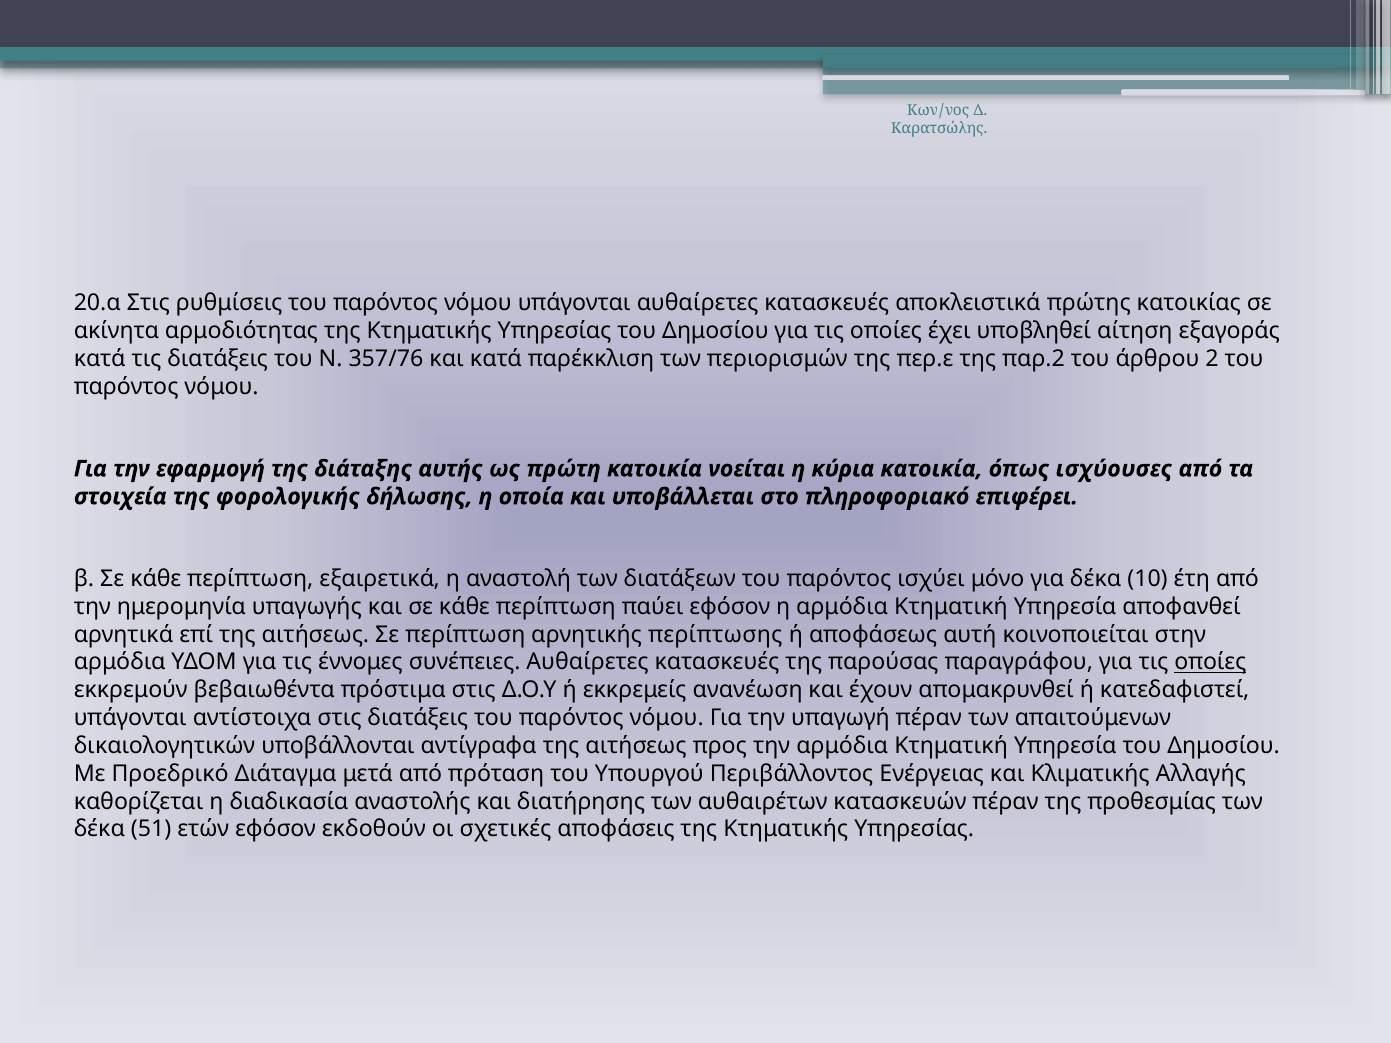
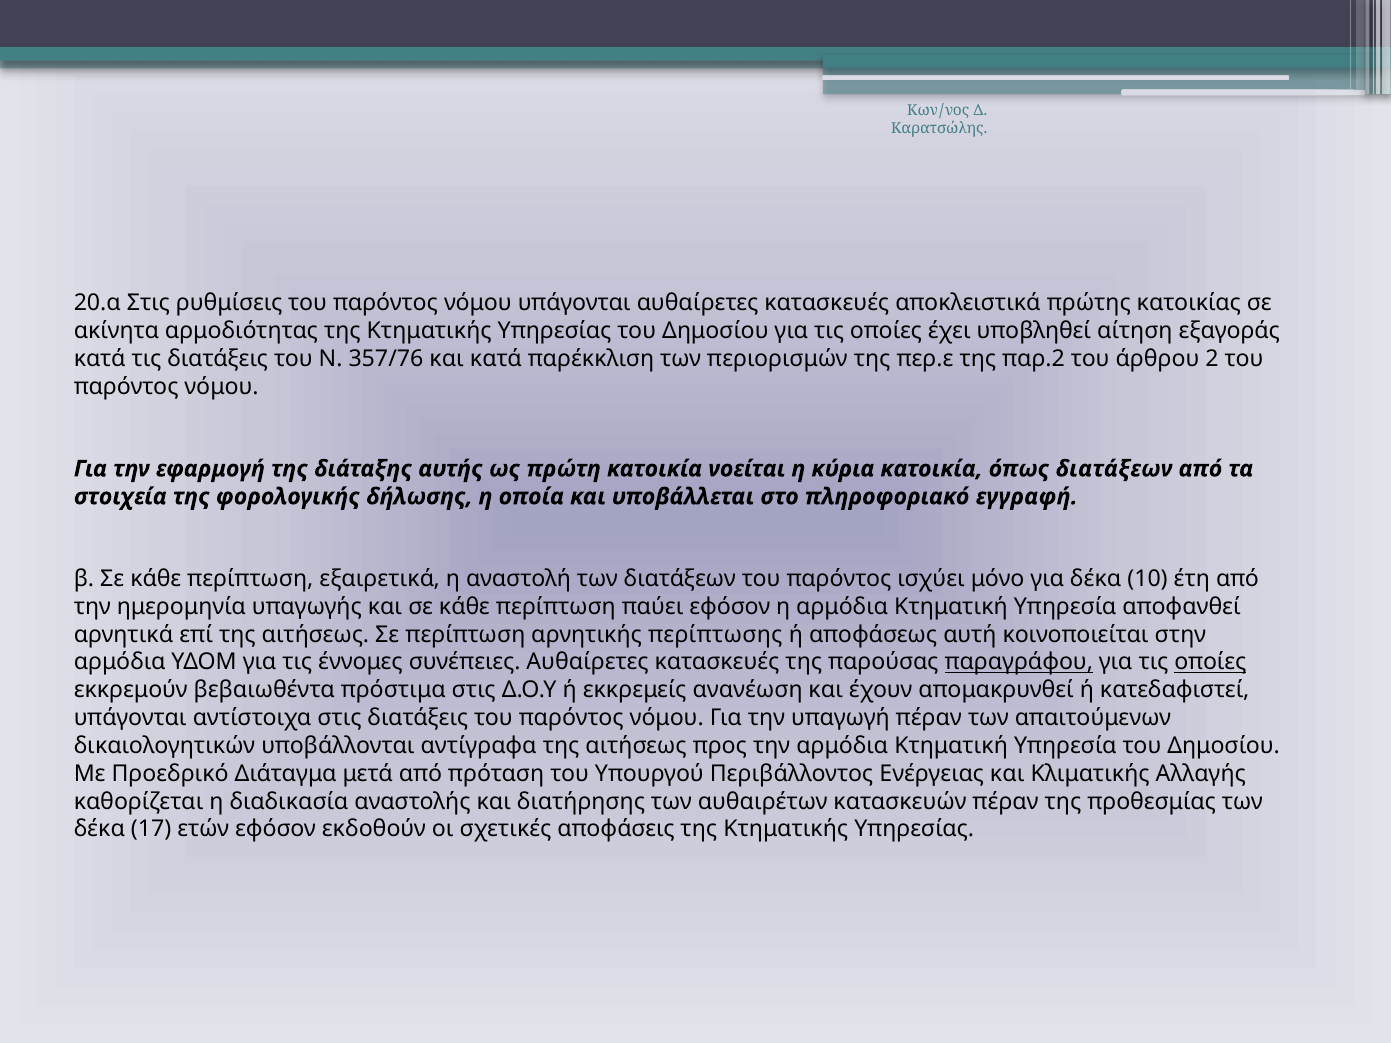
όπως ισχύουσες: ισχύουσες -> διατάξεων
επιφέρει: επιφέρει -> εγγραφή
παραγράφου underline: none -> present
51: 51 -> 17
